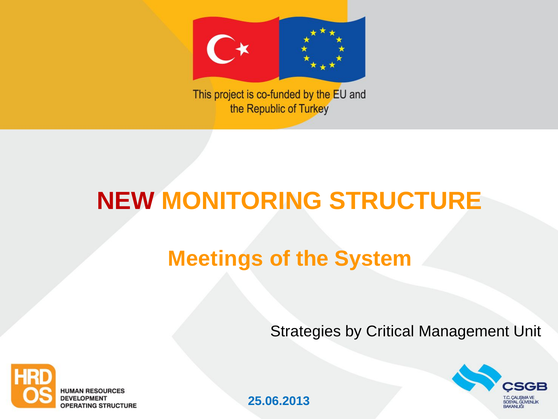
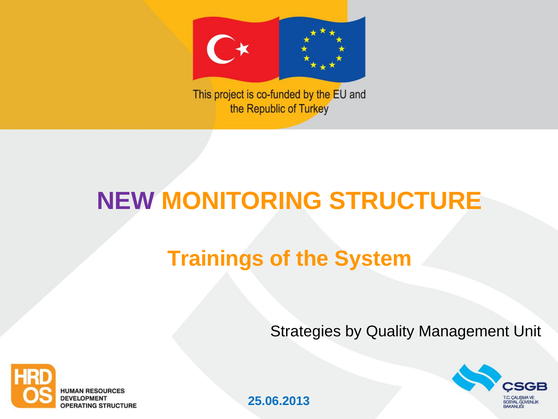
NEW colour: red -> purple
Meetings: Meetings -> Trainings
Critical: Critical -> Quality
